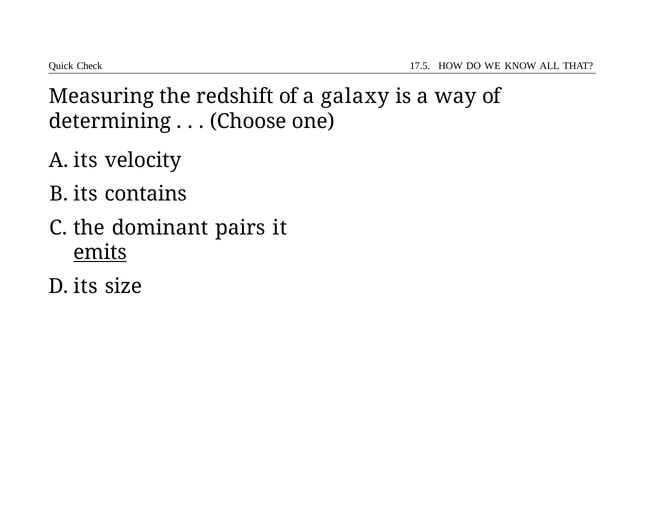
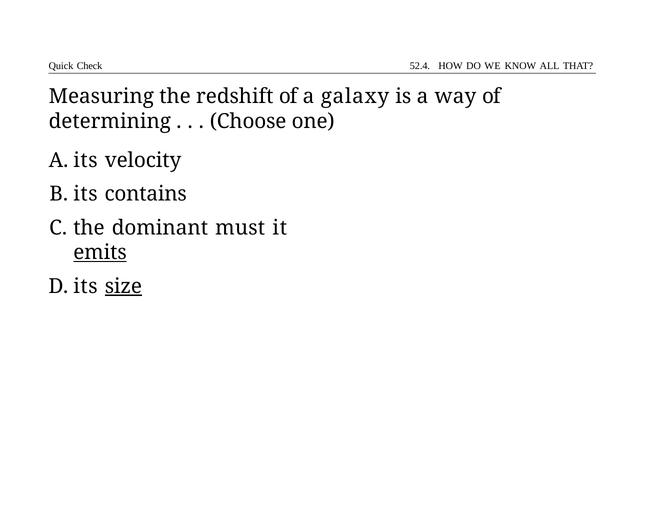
17.5: 17.5 -> 52.4
pairs: pairs -> must
size underline: none -> present
